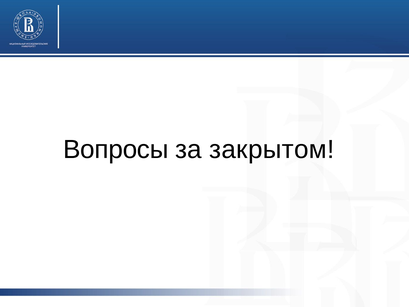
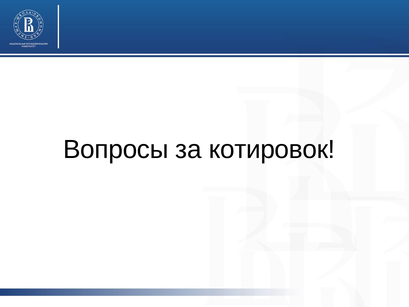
закрытом: закрытом -> котировок
